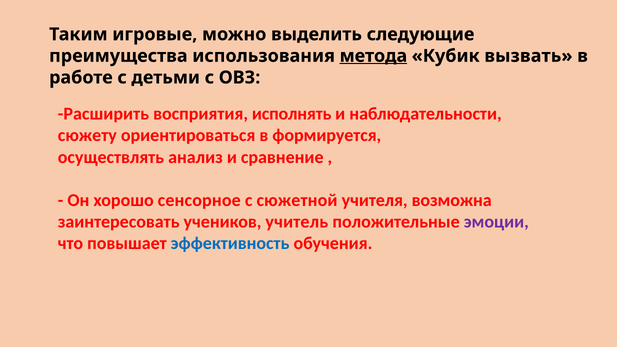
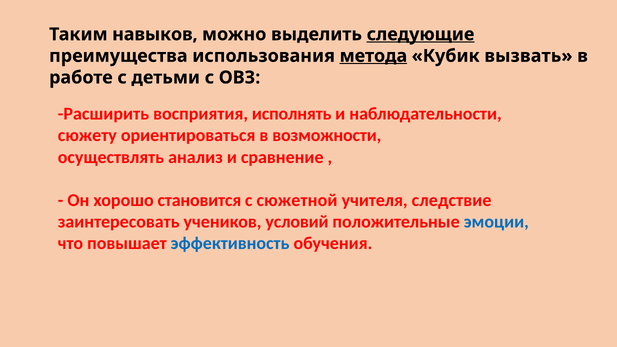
игровые: игровые -> навыков
следующие underline: none -> present
формируется: формируется -> возможности
сенсорное: сенсорное -> становится
возможна: возможна -> следствие
учитель: учитель -> условий
эмоции colour: purple -> blue
